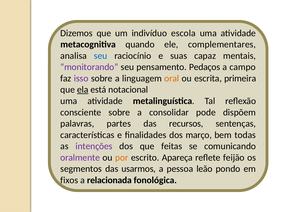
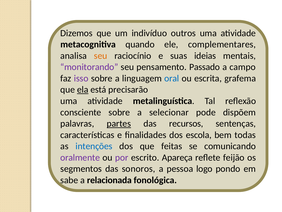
escola: escola -> outros
seu at (101, 56) colour: blue -> orange
capaz: capaz -> ideias
Pedaços: Pedaços -> Passado
oral colour: orange -> blue
primeira: primeira -> grafema
notacional: notacional -> precisarão
consolidar: consolidar -> selecionar
partes underline: none -> present
março: março -> escola
intenções colour: purple -> blue
por colour: orange -> purple
usarmos: usarmos -> sonoros
leão: leão -> logo
fixos: fixos -> sabe
